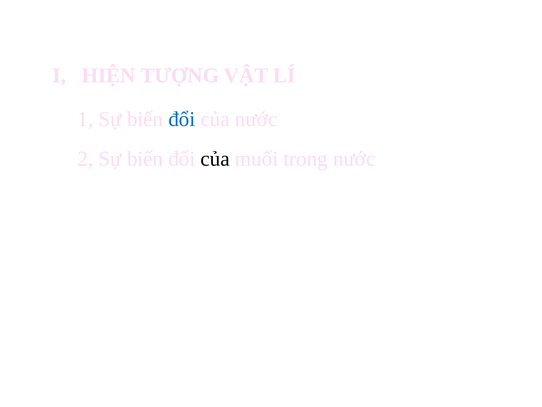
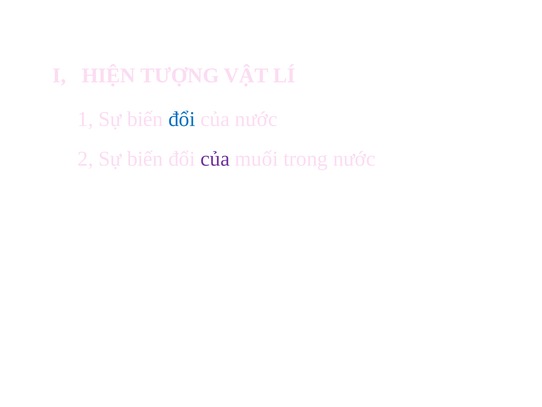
của at (215, 159) colour: black -> purple
